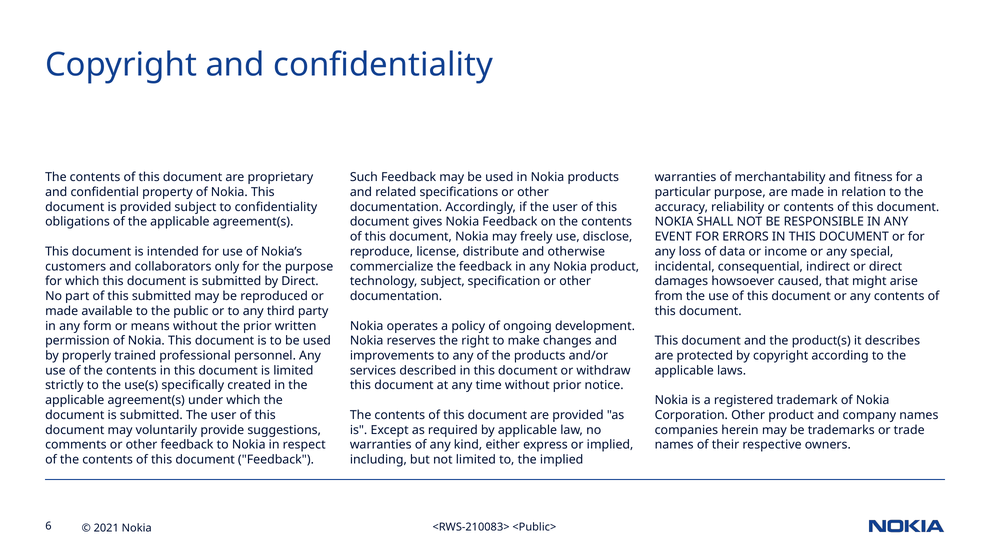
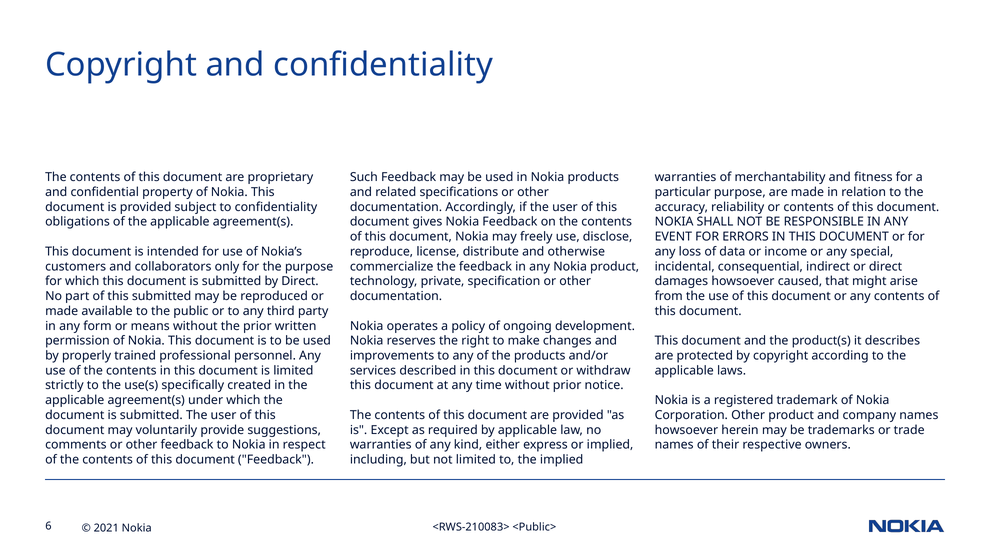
technology subject: subject -> private
companies at (686, 430): companies -> howsoever
